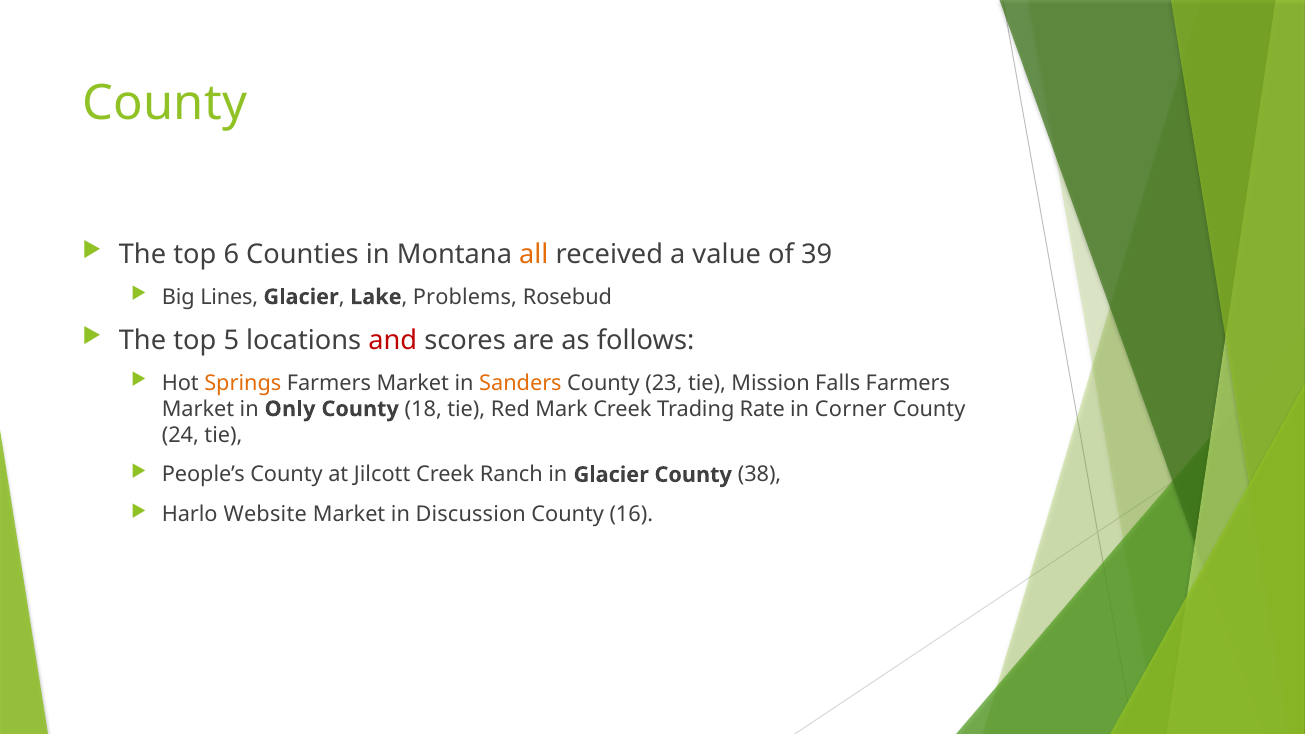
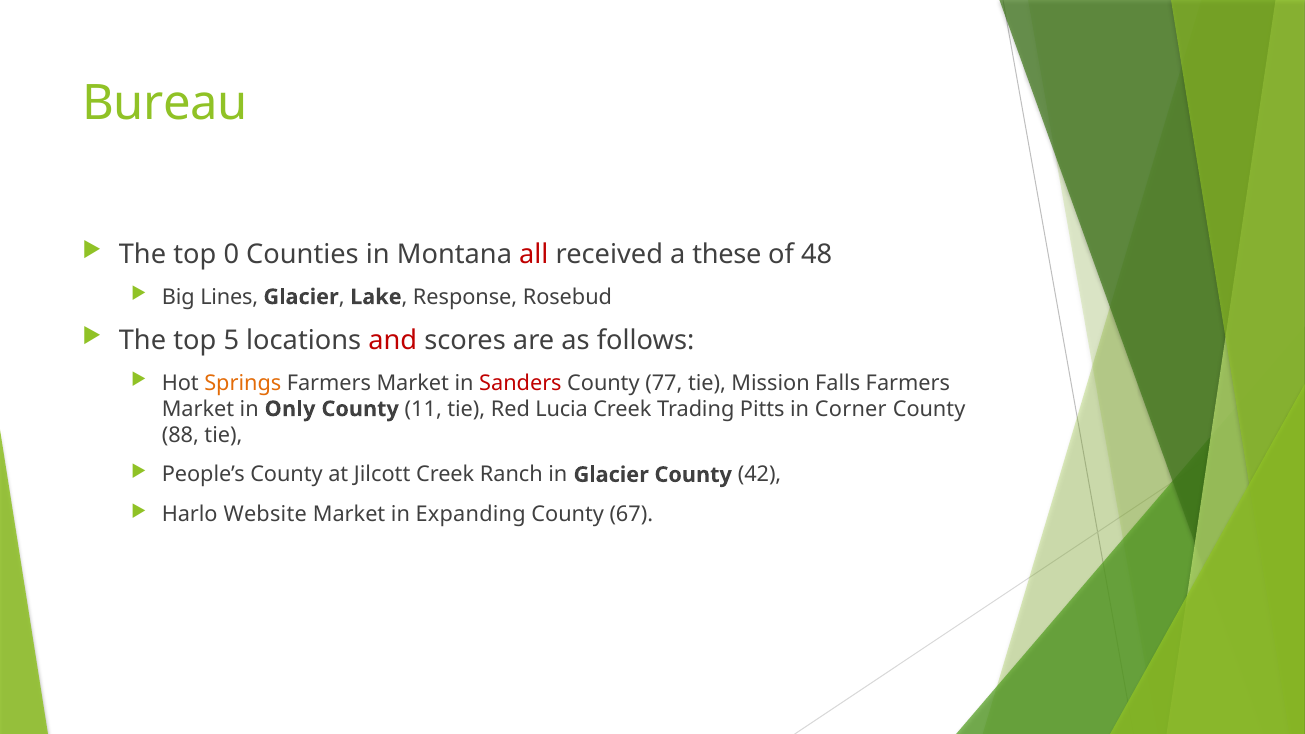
County at (165, 103): County -> Bureau
6: 6 -> 0
all colour: orange -> red
value: value -> these
39: 39 -> 48
Problems: Problems -> Response
Sanders colour: orange -> red
23: 23 -> 77
18: 18 -> 11
Mark: Mark -> Lucia
Rate: Rate -> Pitts
24: 24 -> 88
38: 38 -> 42
Discussion: Discussion -> Expanding
16: 16 -> 67
